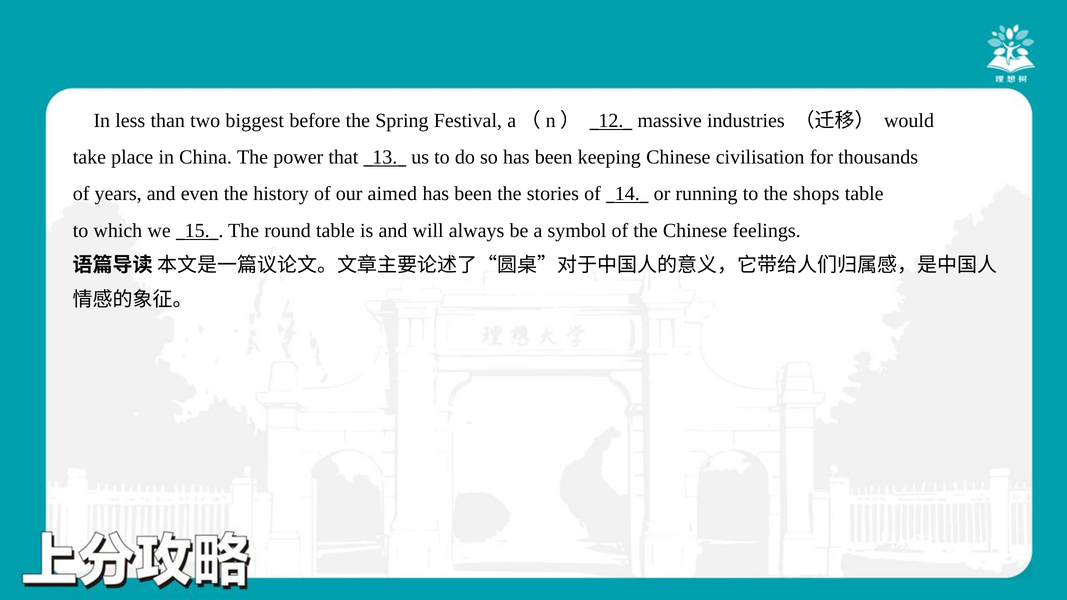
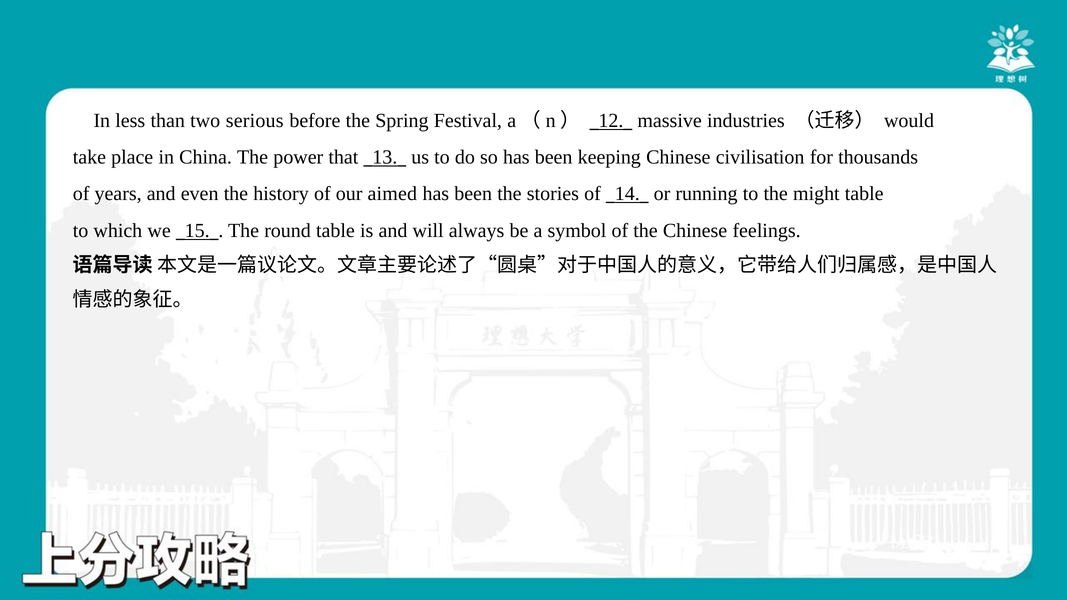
biggest: biggest -> serious
shops: shops -> might
